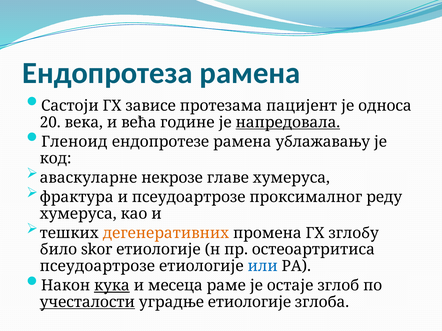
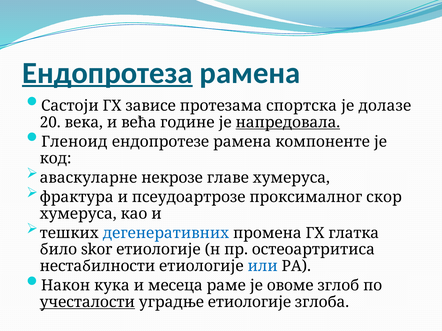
Ендопротеза underline: none -> present
пацијент: пацијент -> спортска
односа: односа -> долазе
ублажавању: ублажавању -> компоненте
реду: реду -> скор
дегенеративних colour: orange -> blue
зглобу: зглобу -> глатка
псеудоартрозе at (97, 267): псеудоартрозе -> нестабилности
кука underline: present -> none
остаје: остаје -> овоме
